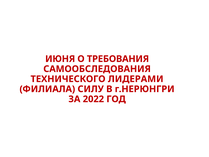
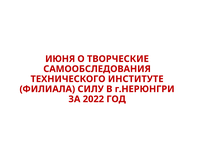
ТРЕБОВАНИЯ: ТРЕБОВАНИЯ -> ТВОРЧЕСКИЕ
ЛИДЕРАМИ: ЛИДЕРАМИ -> ИНСТИТУТЕ
